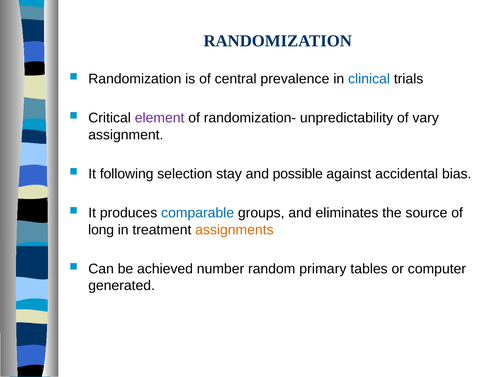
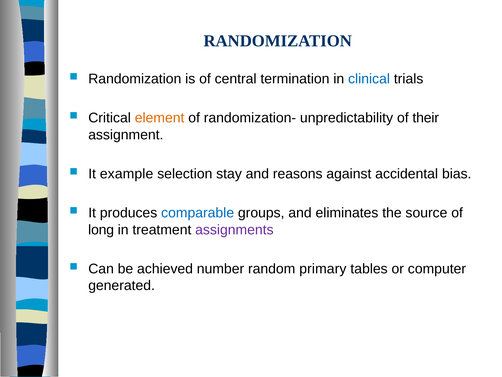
prevalence: prevalence -> termination
element colour: purple -> orange
vary: vary -> their
following: following -> example
possible: possible -> reasons
assignments colour: orange -> purple
